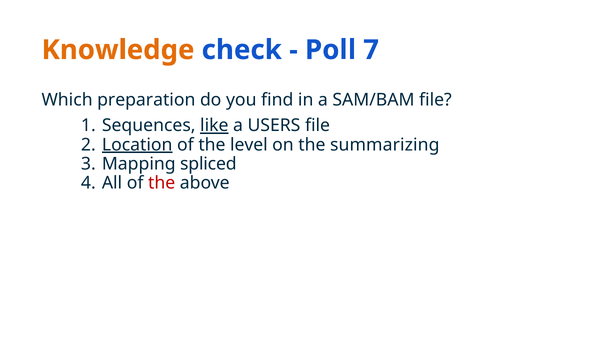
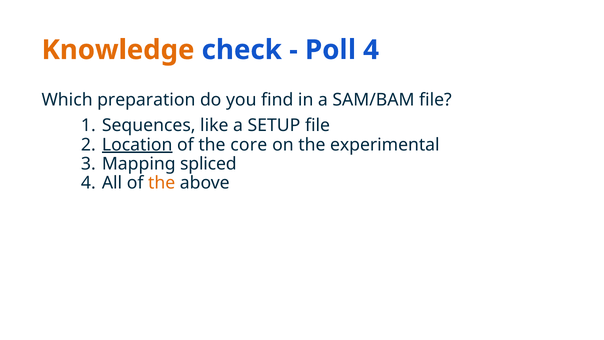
Poll 7: 7 -> 4
like underline: present -> none
USERS: USERS -> SETUP
level: level -> core
summarizing: summarizing -> experimental
the at (162, 183) colour: red -> orange
